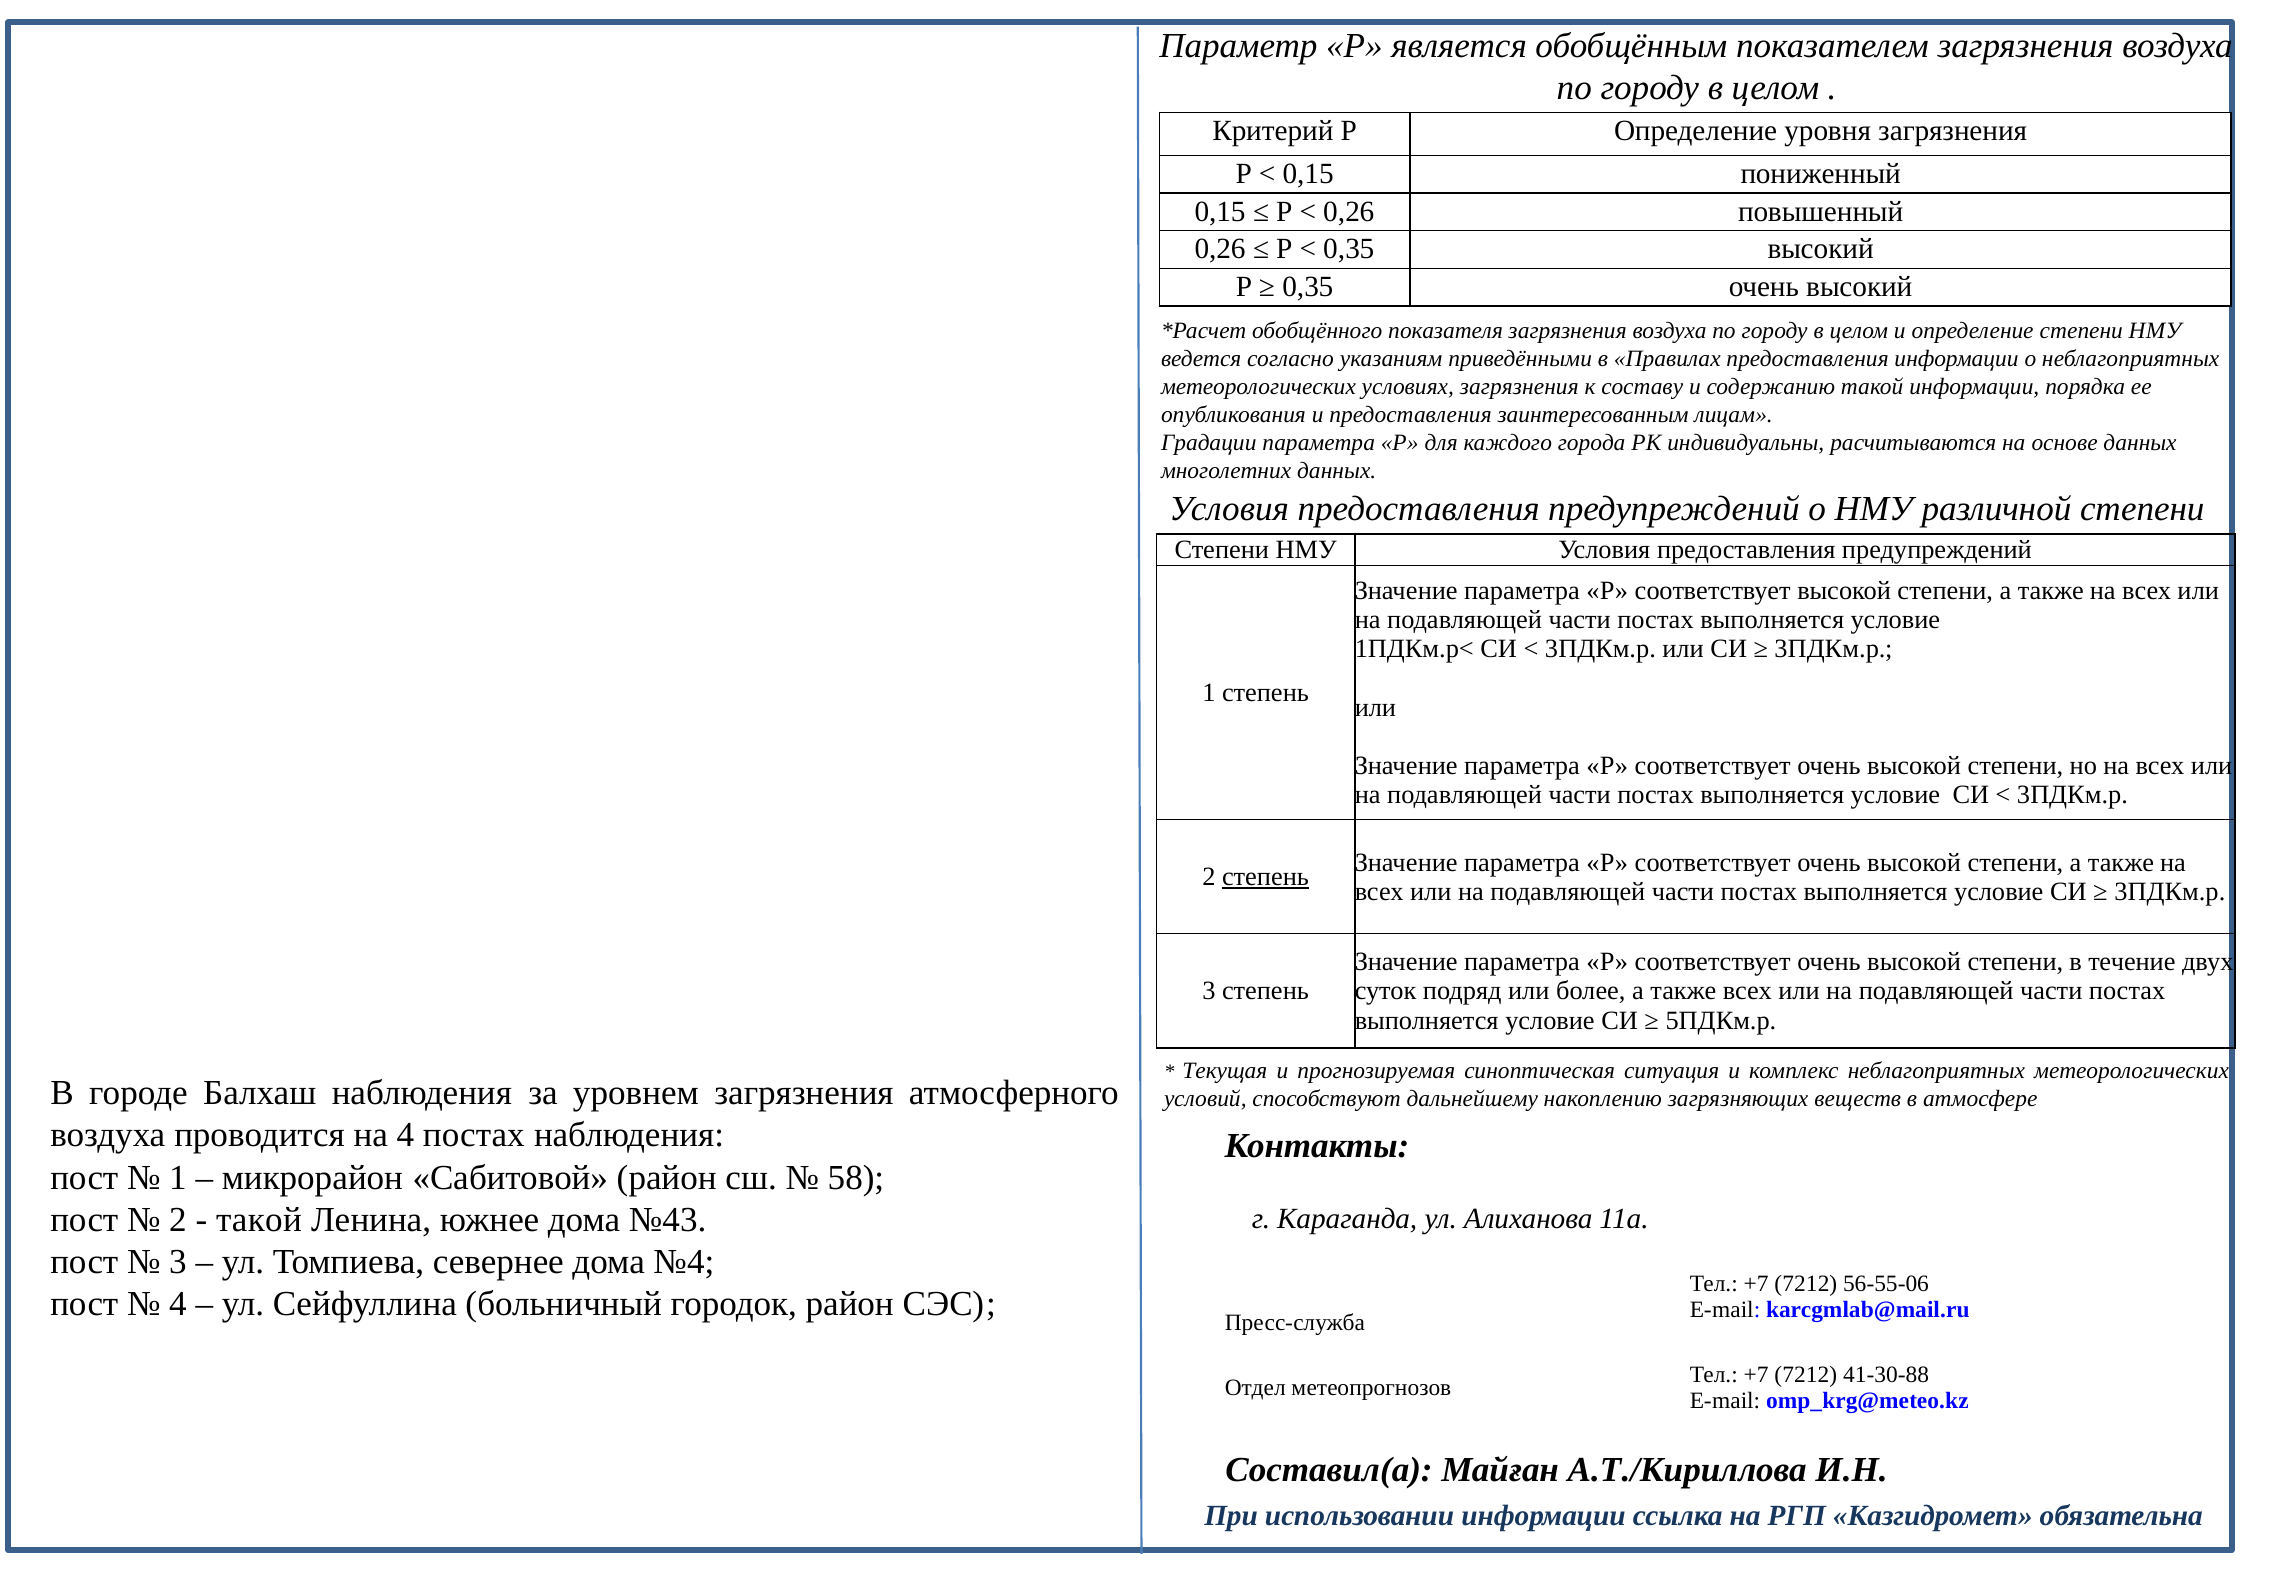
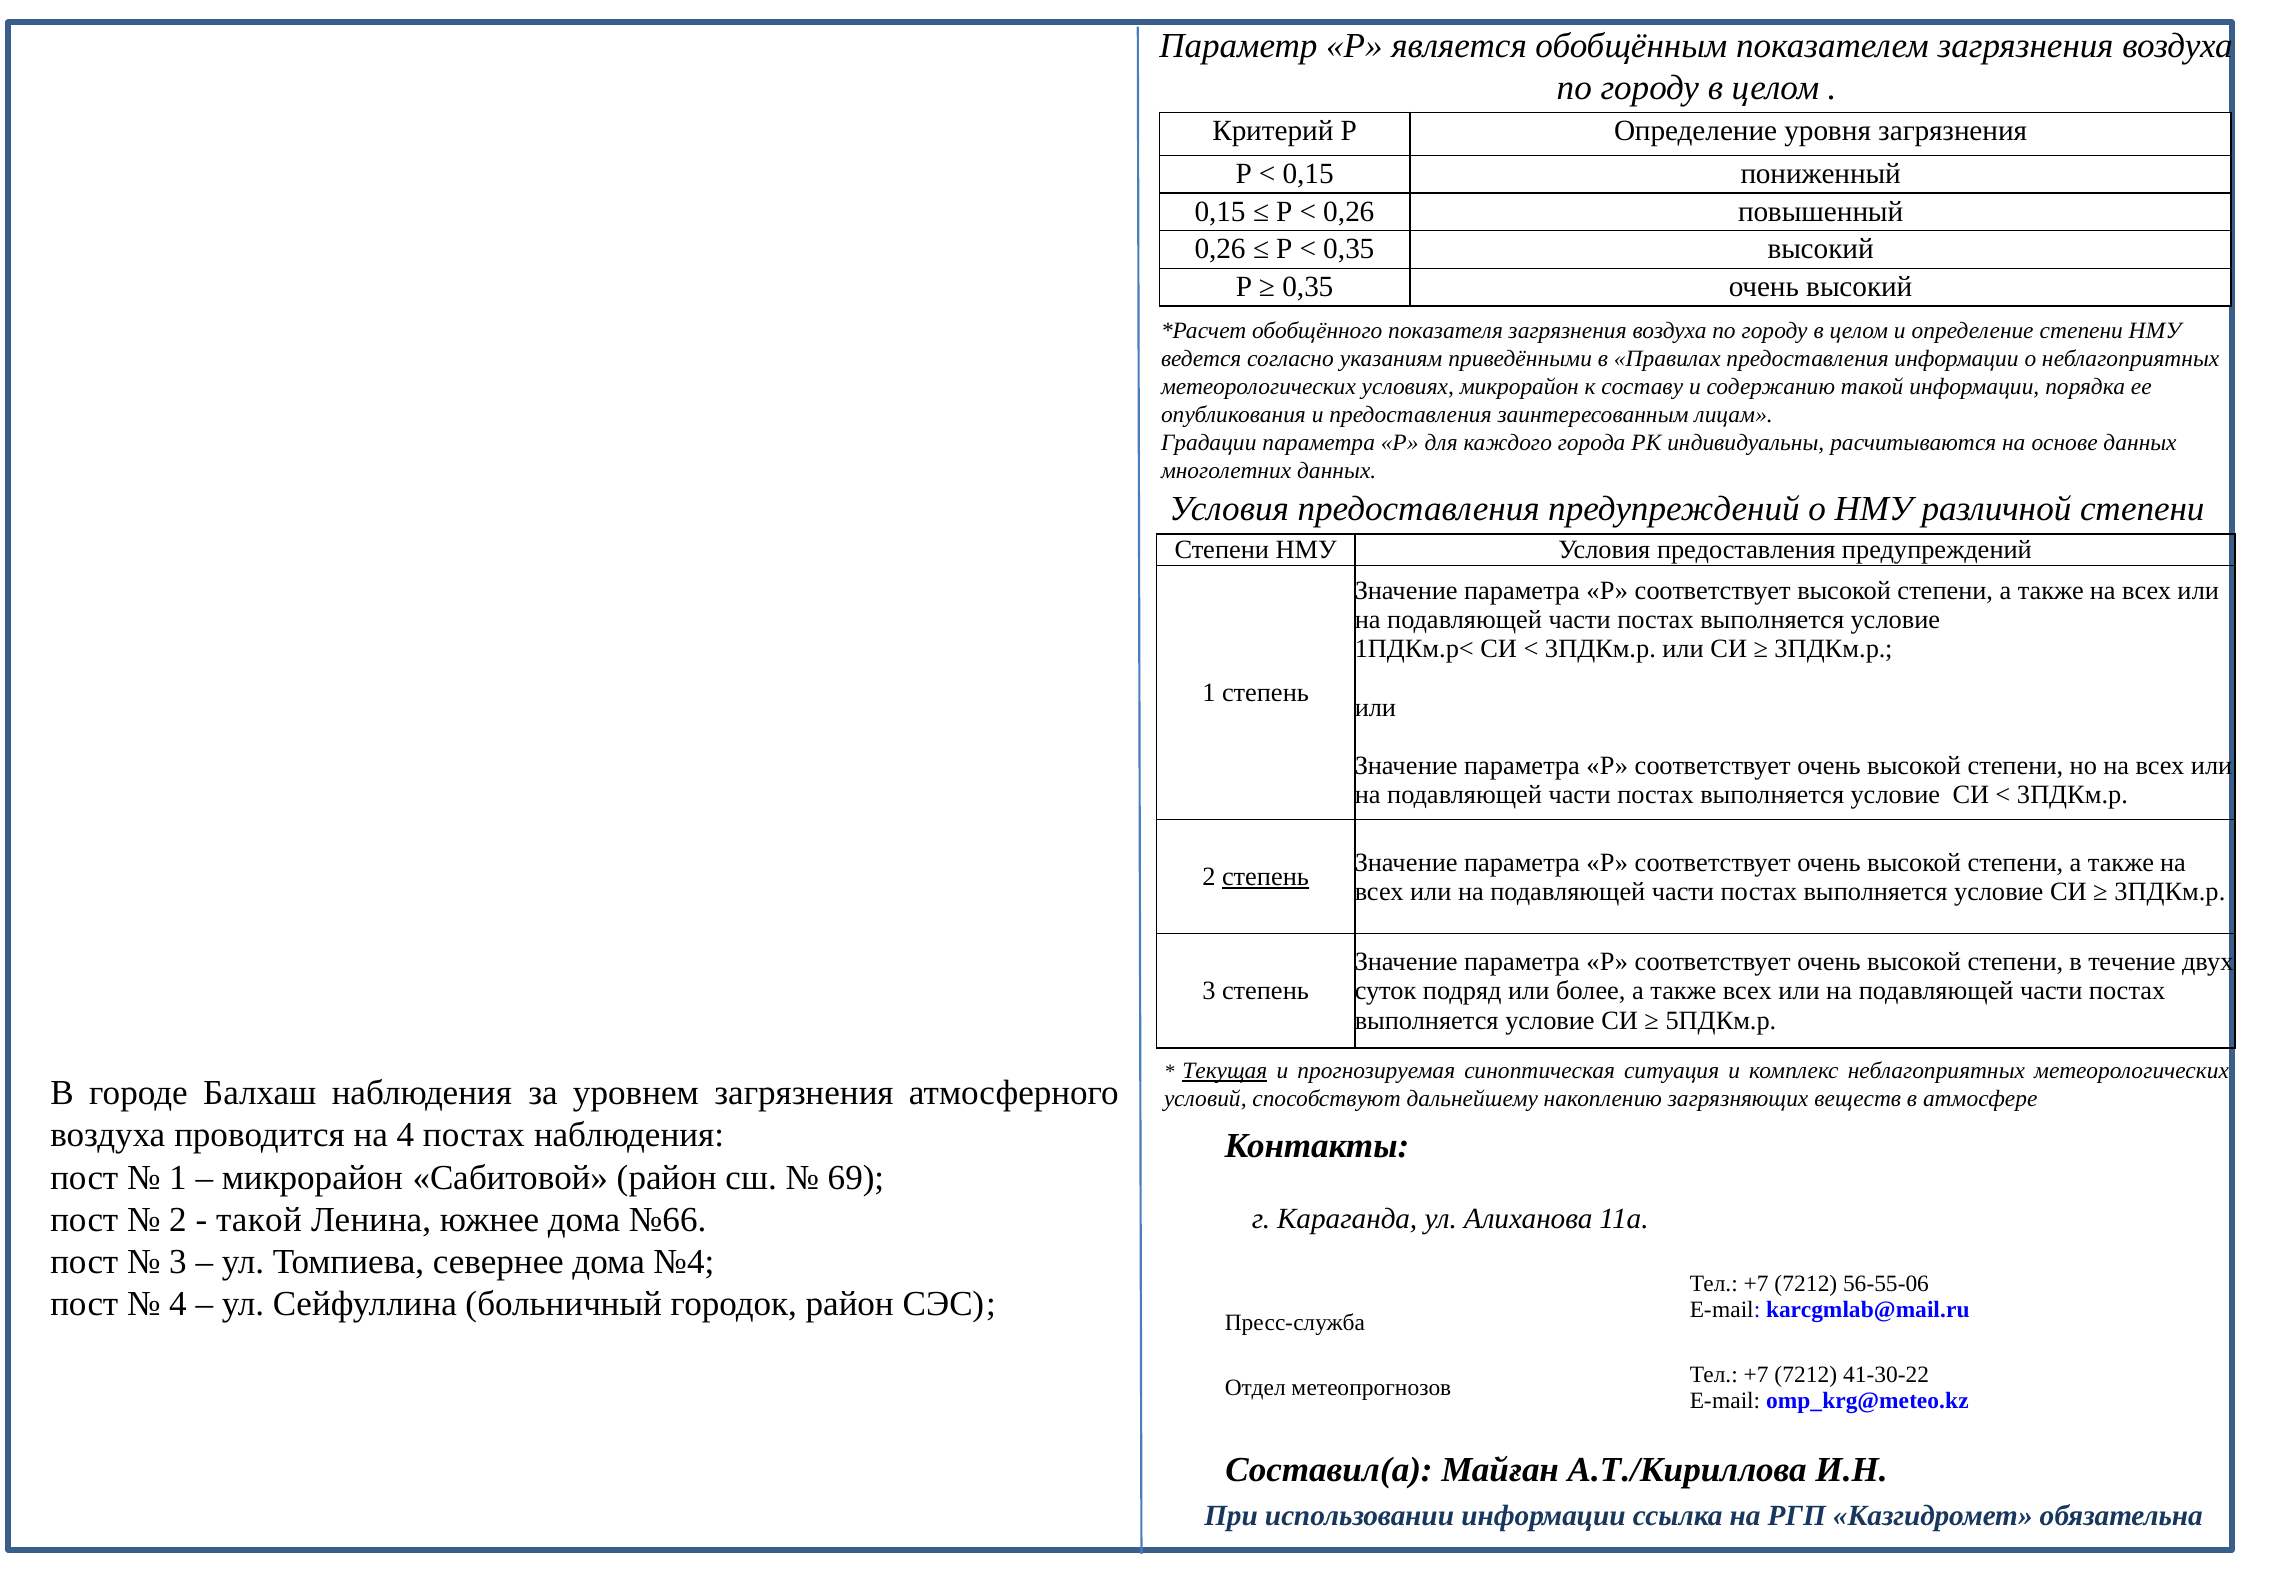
условиях загрязнения: загрязнения -> микрорайон
Текущая underline: none -> present
58: 58 -> 69
№43: №43 -> №66
41-30-88: 41-30-88 -> 41-30-22
